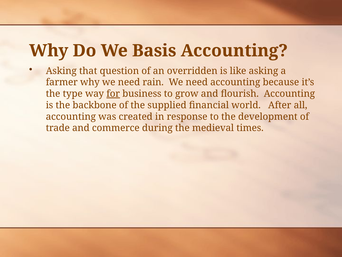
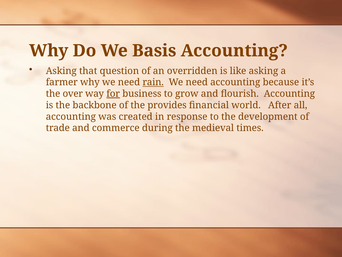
rain underline: none -> present
type: type -> over
supplied: supplied -> provides
